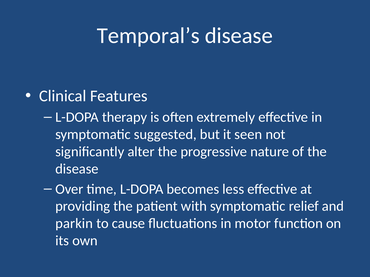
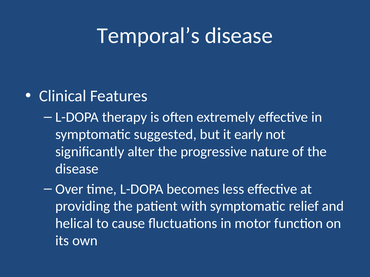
seen: seen -> early
parkin: parkin -> helical
